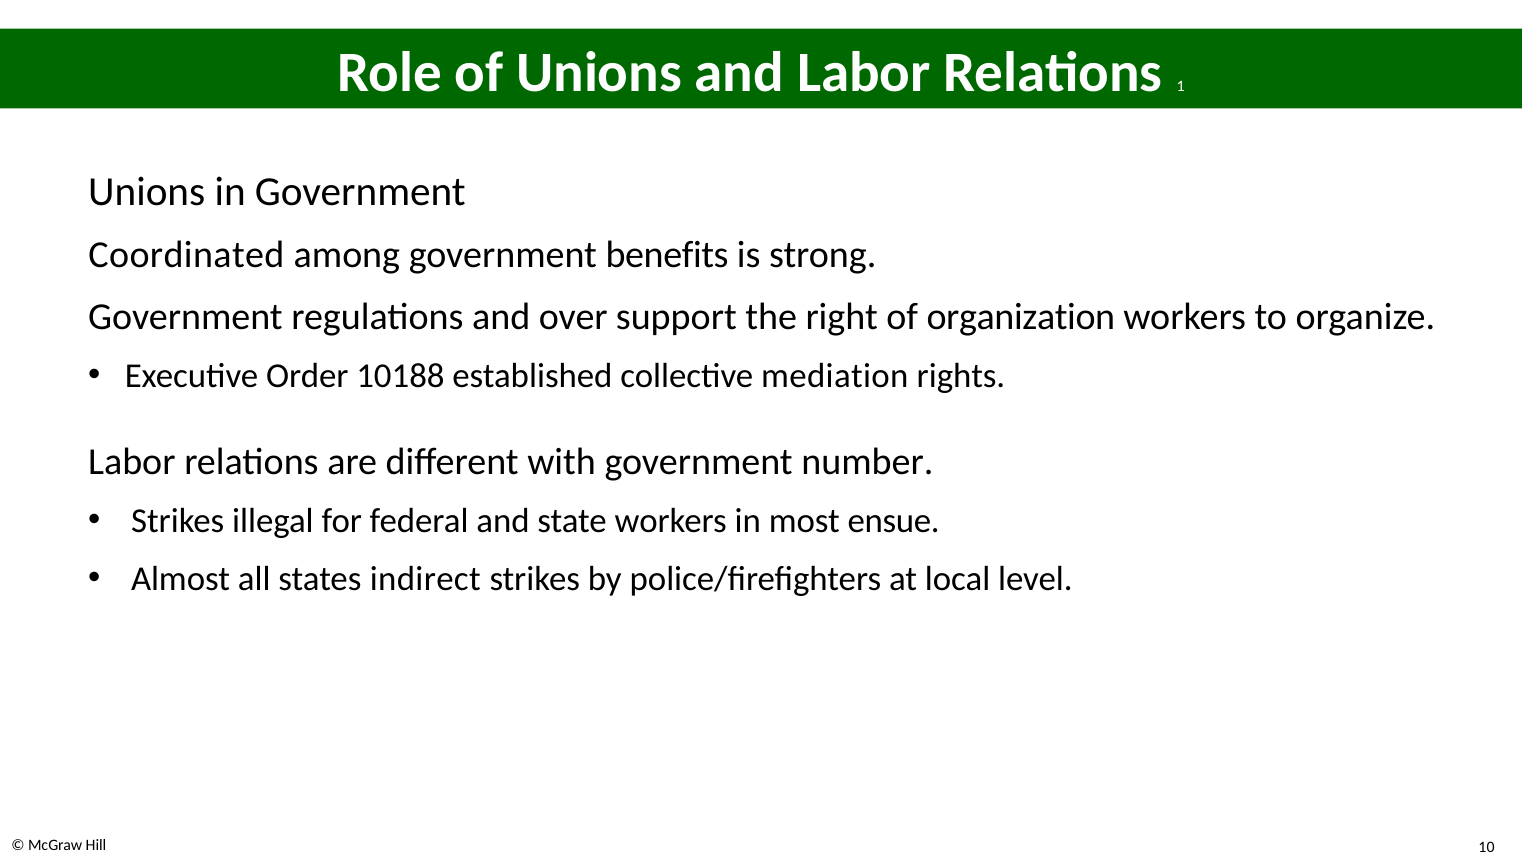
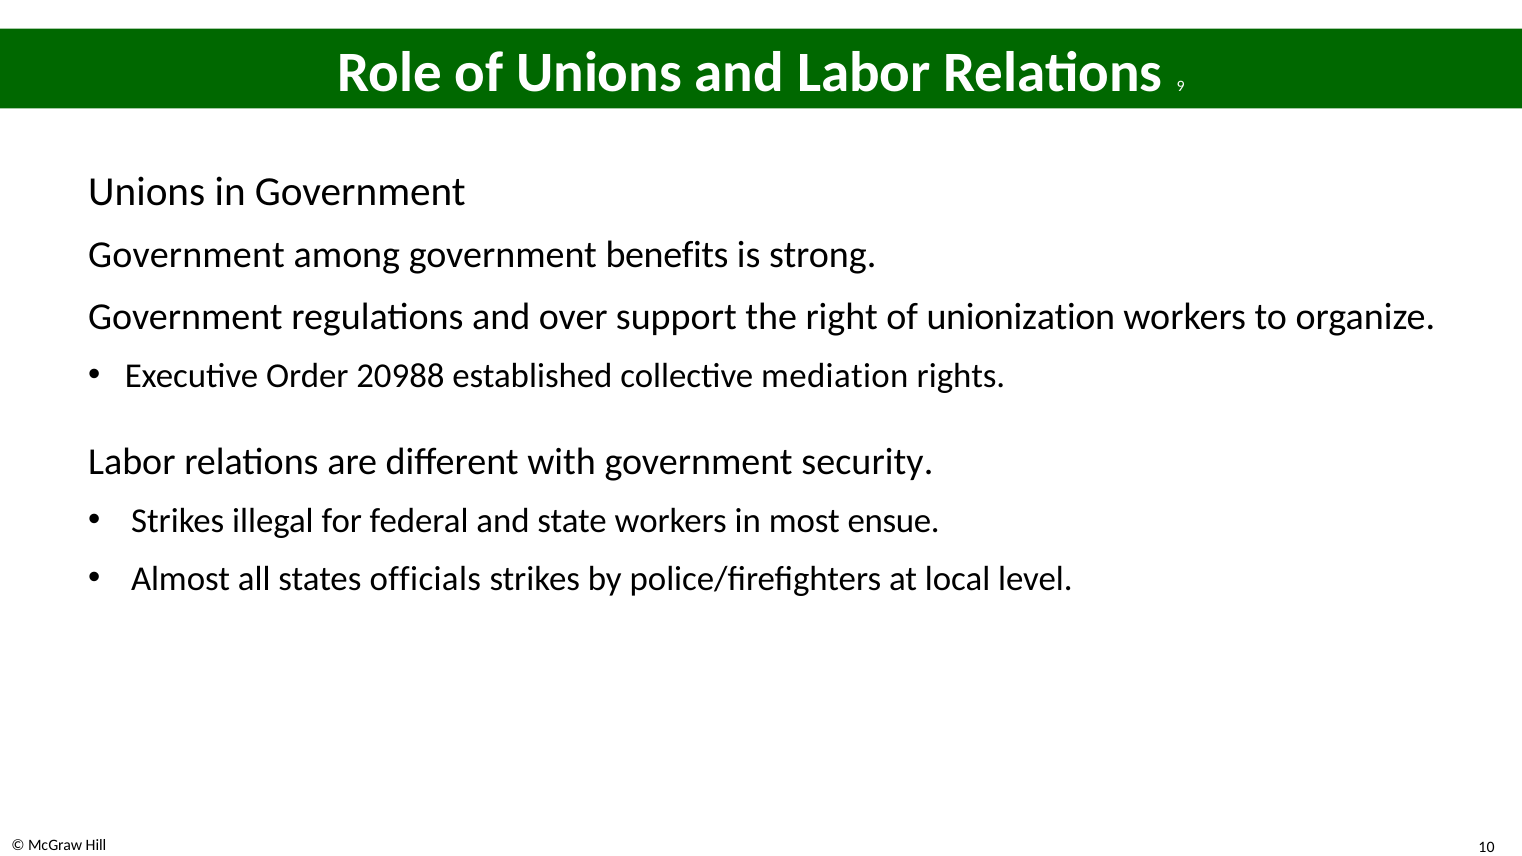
1: 1 -> 9
Coordinated at (186, 255): Coordinated -> Government
organization: organization -> unionization
10188: 10188 -> 20988
number: number -> security
indirect: indirect -> officials
